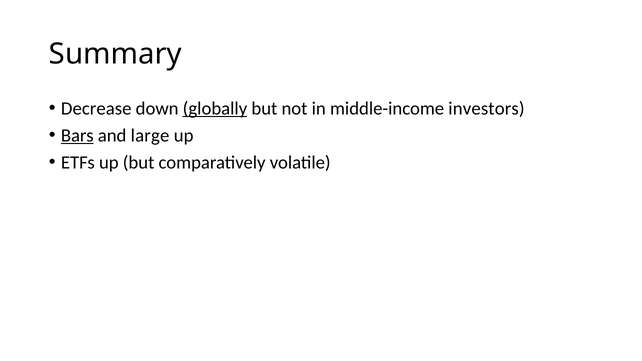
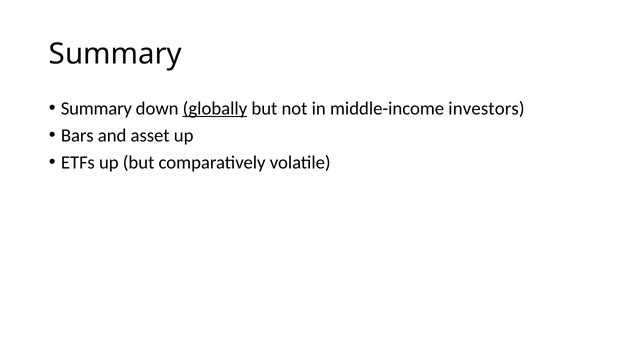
Decrease at (96, 109): Decrease -> Summary
Bars underline: present -> none
large: large -> asset
